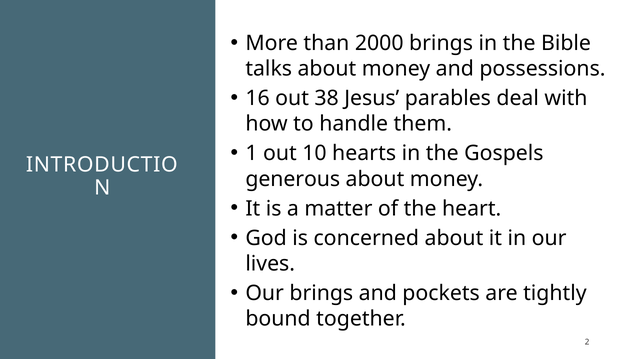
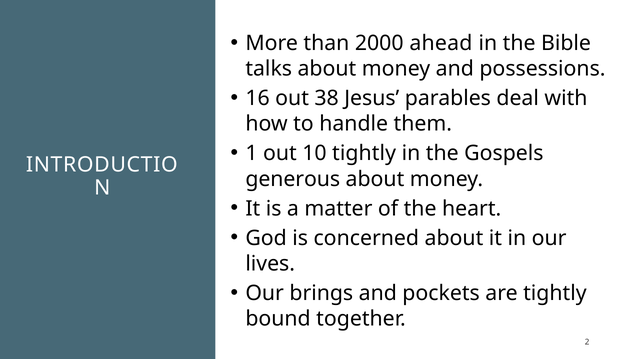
2000 brings: brings -> ahead
10 hearts: hearts -> tightly
